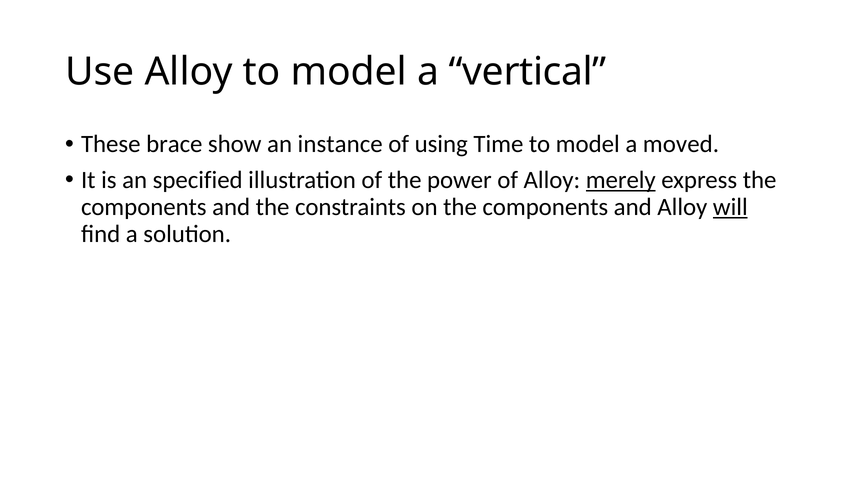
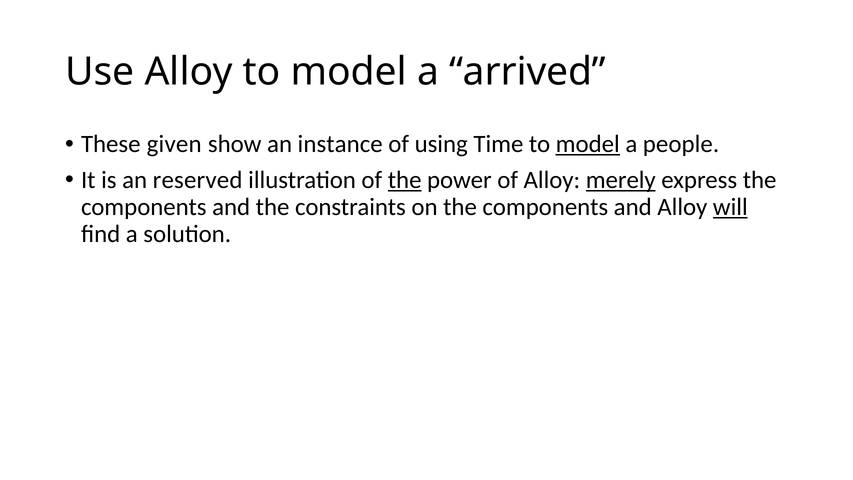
vertical: vertical -> arrived
brace: brace -> given
model at (588, 144) underline: none -> present
moved: moved -> people
specified: specified -> reserved
the at (405, 180) underline: none -> present
